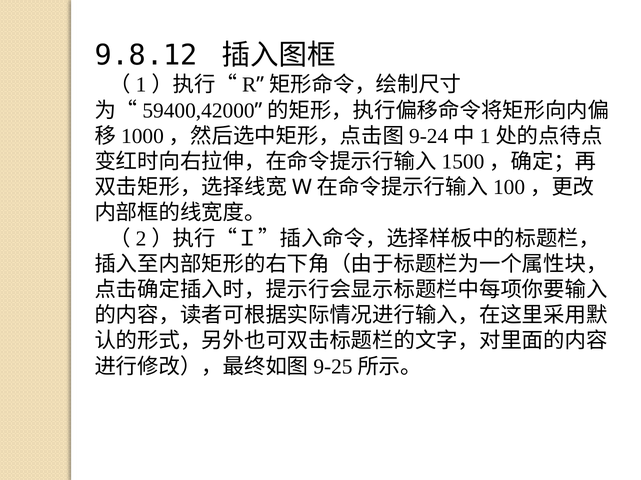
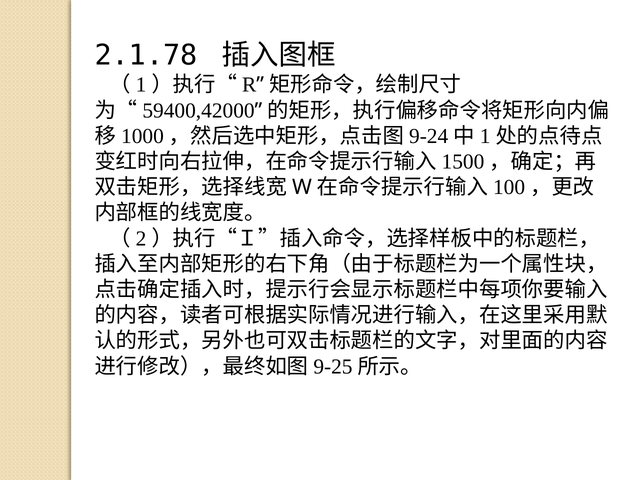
9.8.12: 9.8.12 -> 2.1.78
